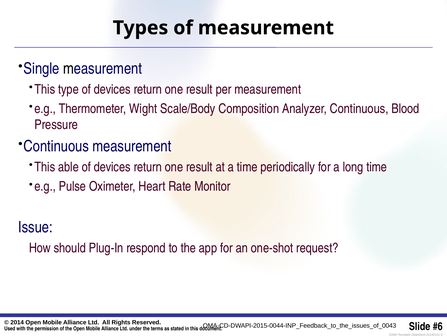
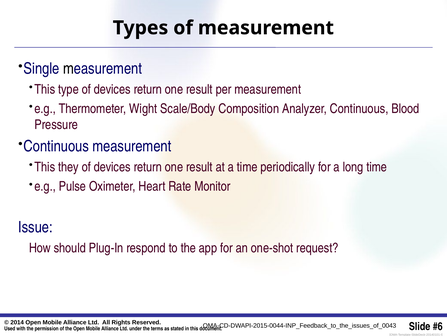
able: able -> they
